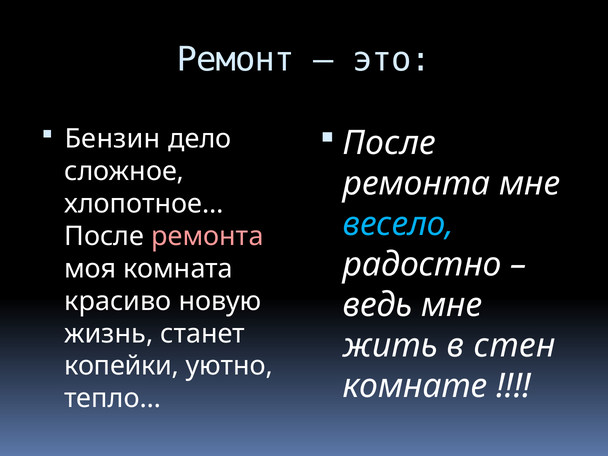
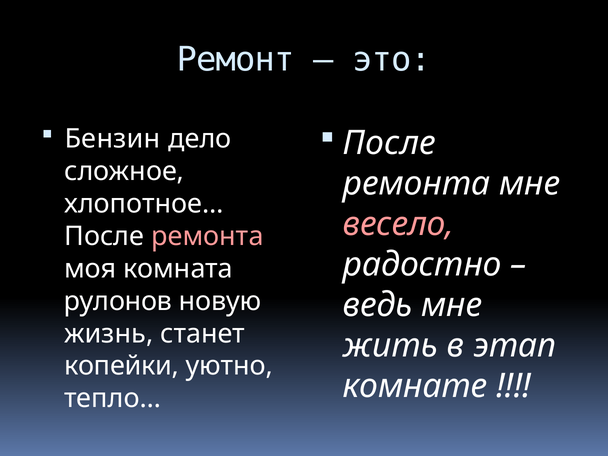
весело colour: light blue -> pink
красиво: красиво -> рулонов
стен: стен -> этап
